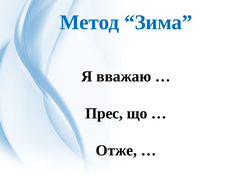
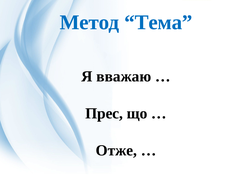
Зима: Зима -> Тема
